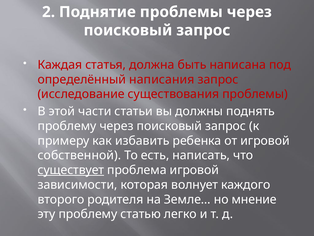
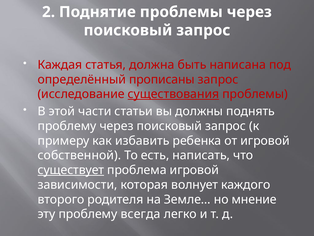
написания: написания -> прописаны
существования underline: none -> present
статью: статью -> всегда
